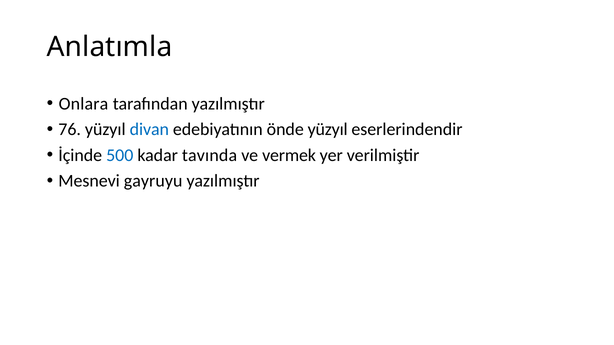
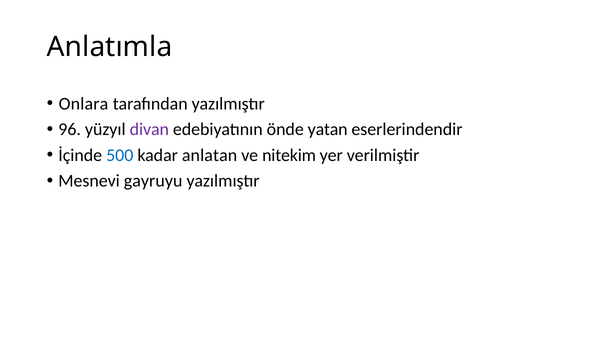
76: 76 -> 96
divan colour: blue -> purple
önde yüzyıl: yüzyıl -> yatan
tavında: tavında -> anlatan
vermek: vermek -> nitekim
